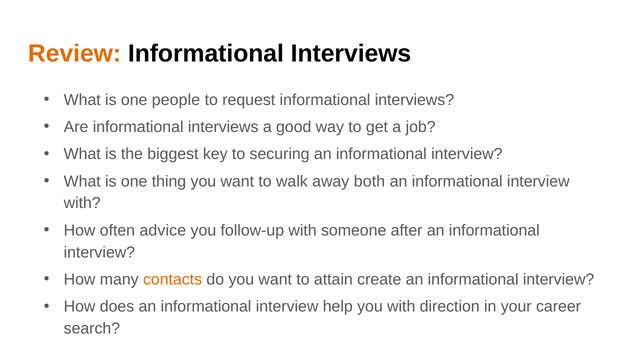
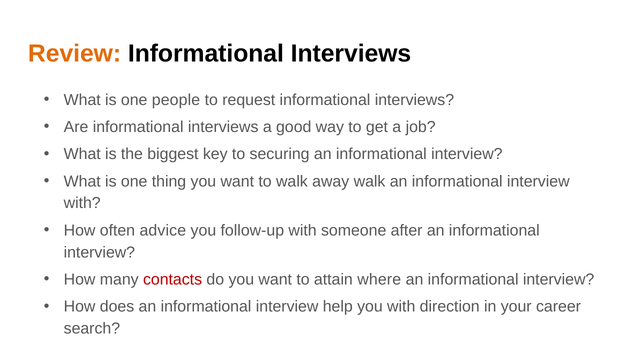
away both: both -> walk
contacts colour: orange -> red
create: create -> where
